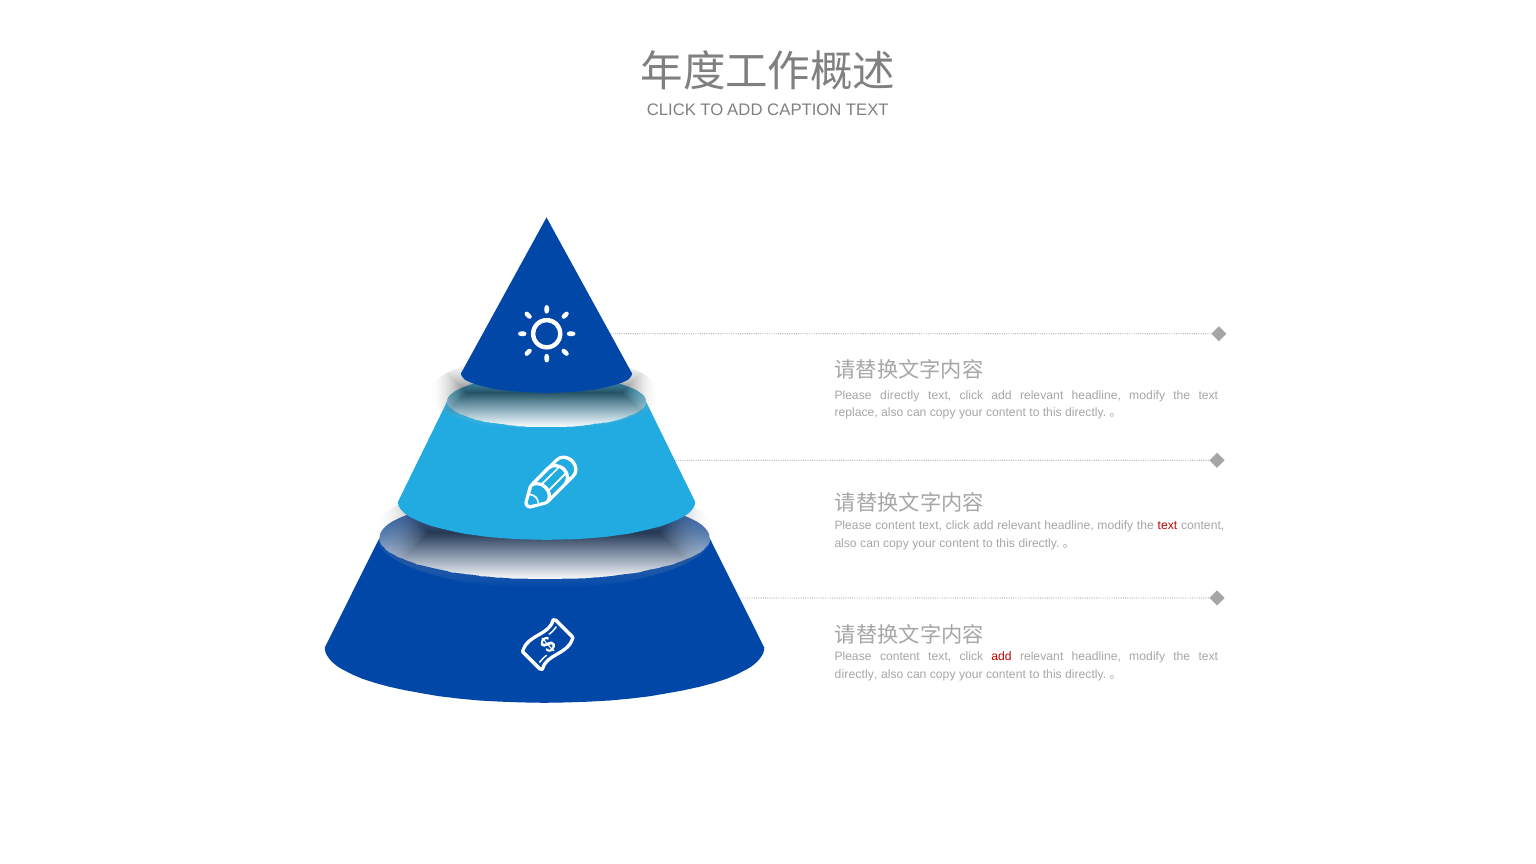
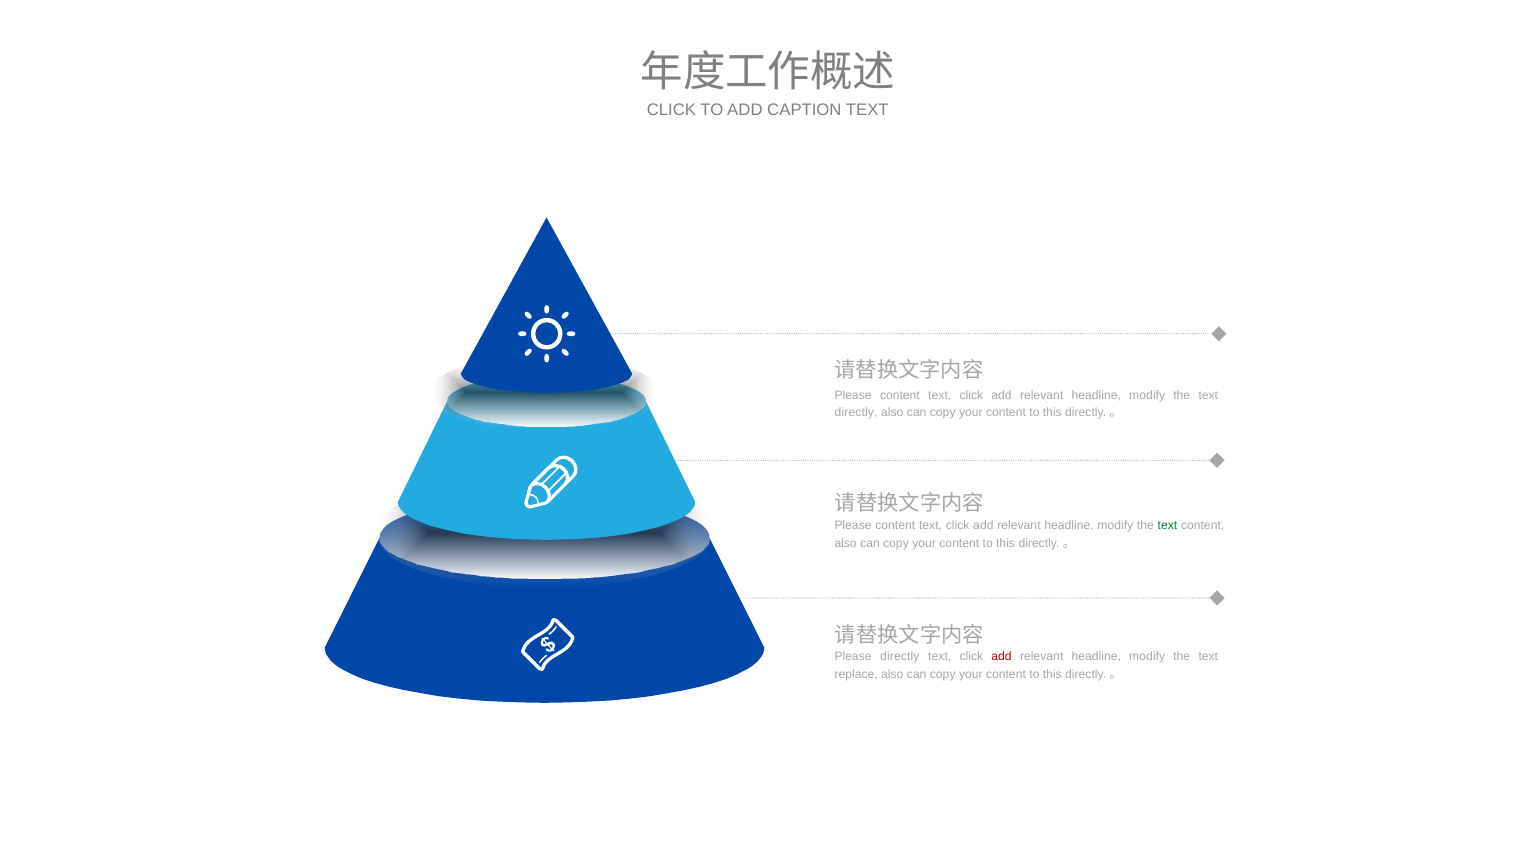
directly at (900, 395): directly -> content
replace at (856, 413): replace -> directly
text at (1167, 526) colour: red -> green
content at (900, 657): content -> directly
directly at (856, 674): directly -> replace
